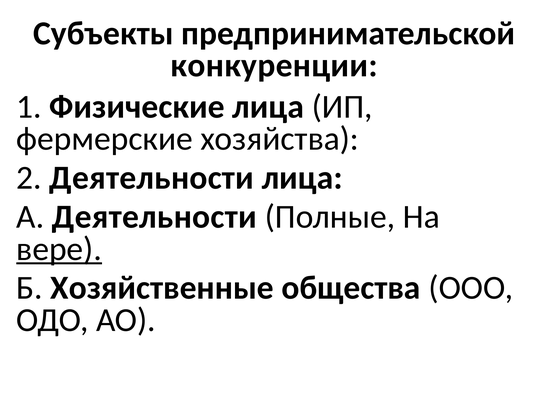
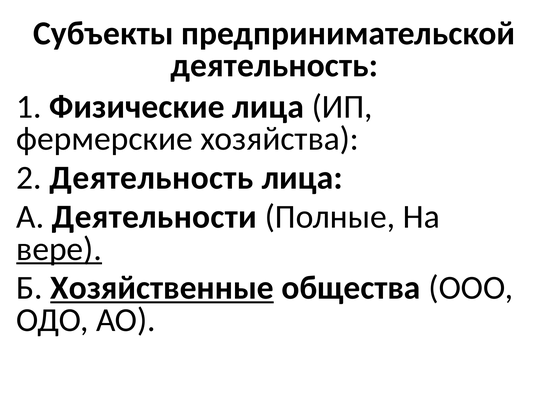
конкуренции at (274, 65): конкуренции -> деятельность
2 Деятельности: Деятельности -> Деятельность
Хозяйственные underline: none -> present
